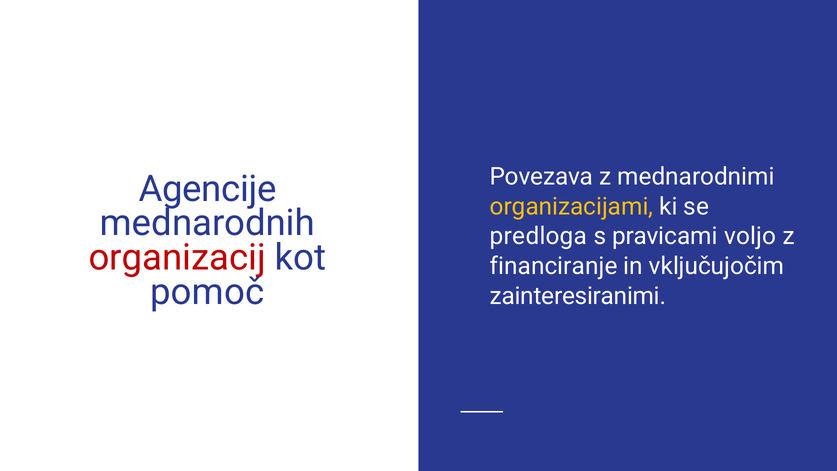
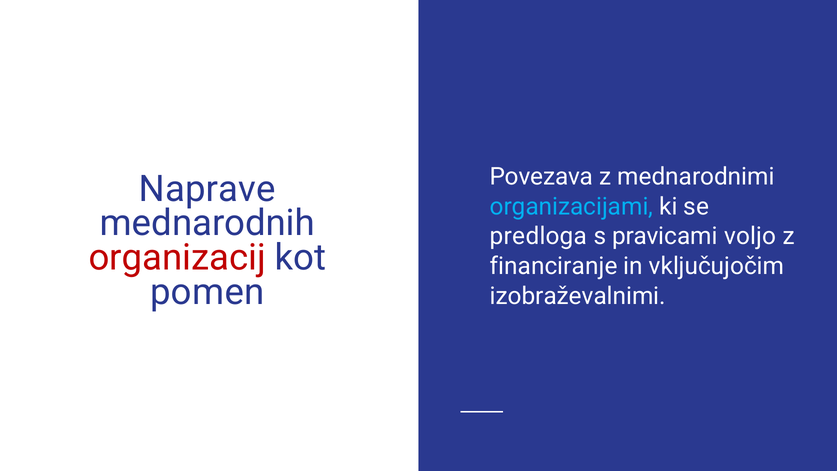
Agencije: Agencije -> Naprave
organizacijami colour: yellow -> light blue
pomoč: pomoč -> pomen
zainteresiranimi: zainteresiranimi -> izobraževalnimi
